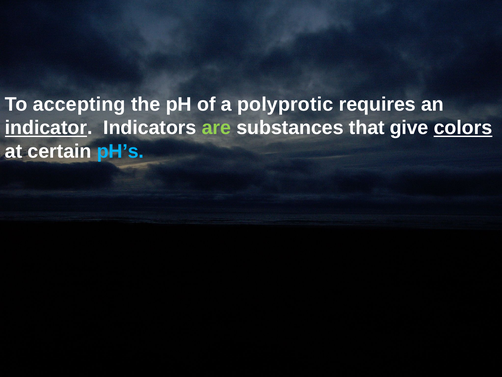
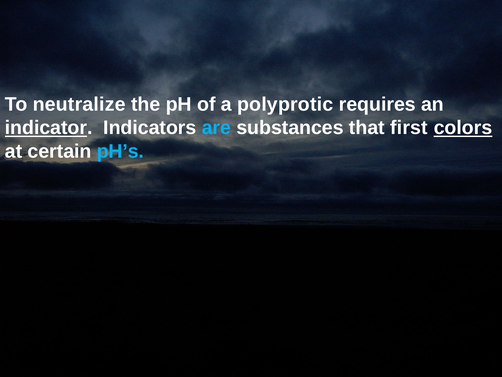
accepting: accepting -> neutralize
are colour: light green -> light blue
give: give -> first
